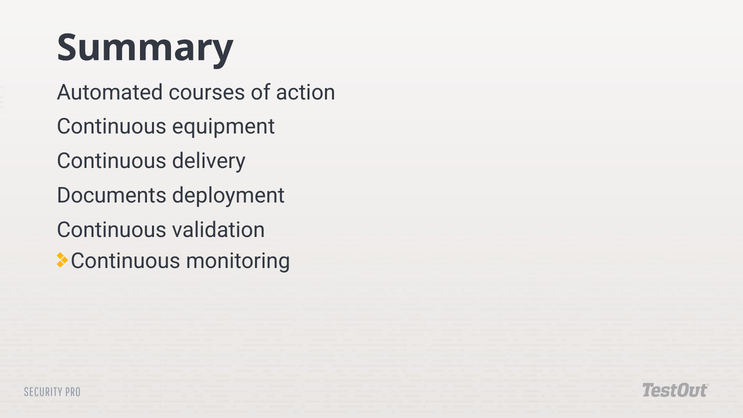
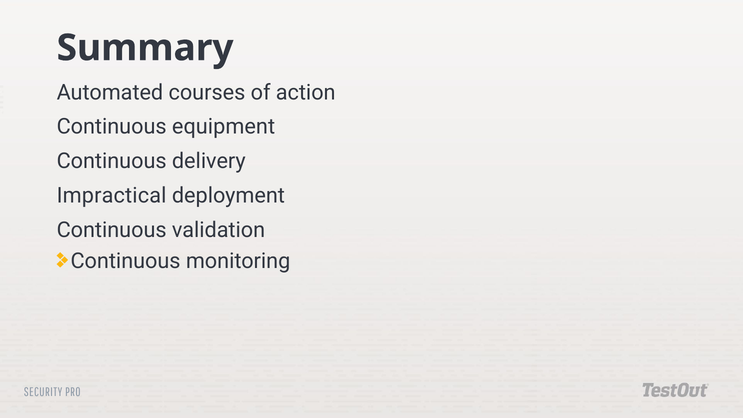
Documents: Documents -> Impractical
